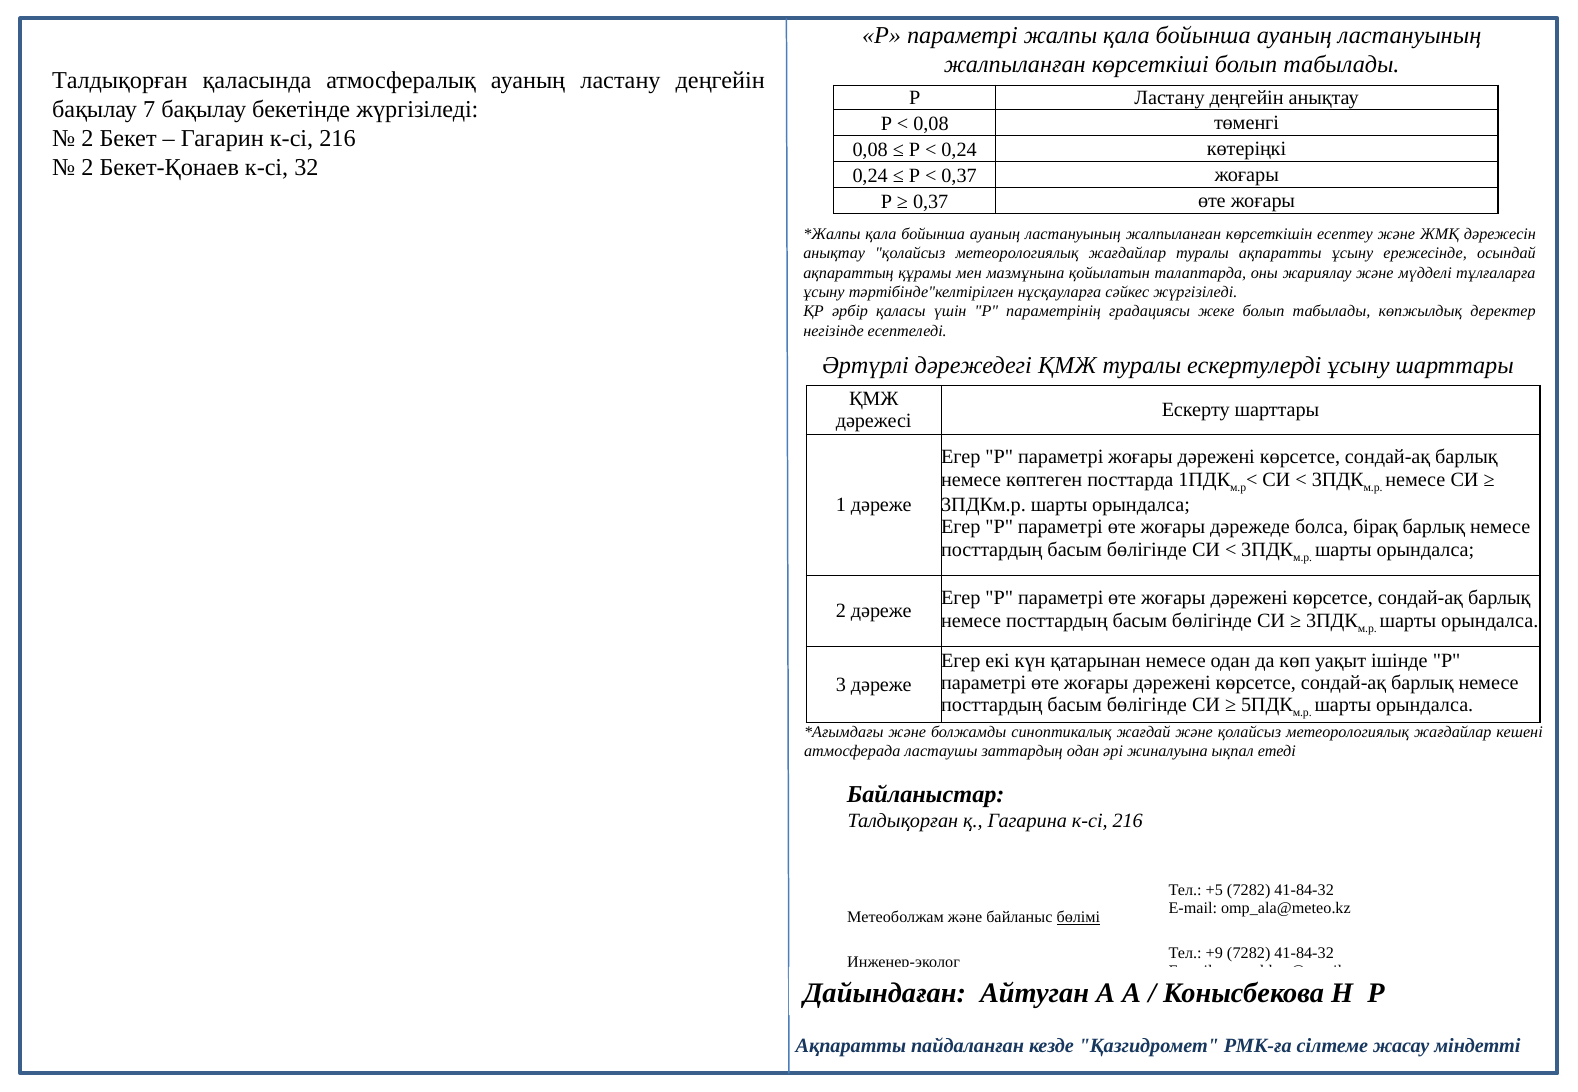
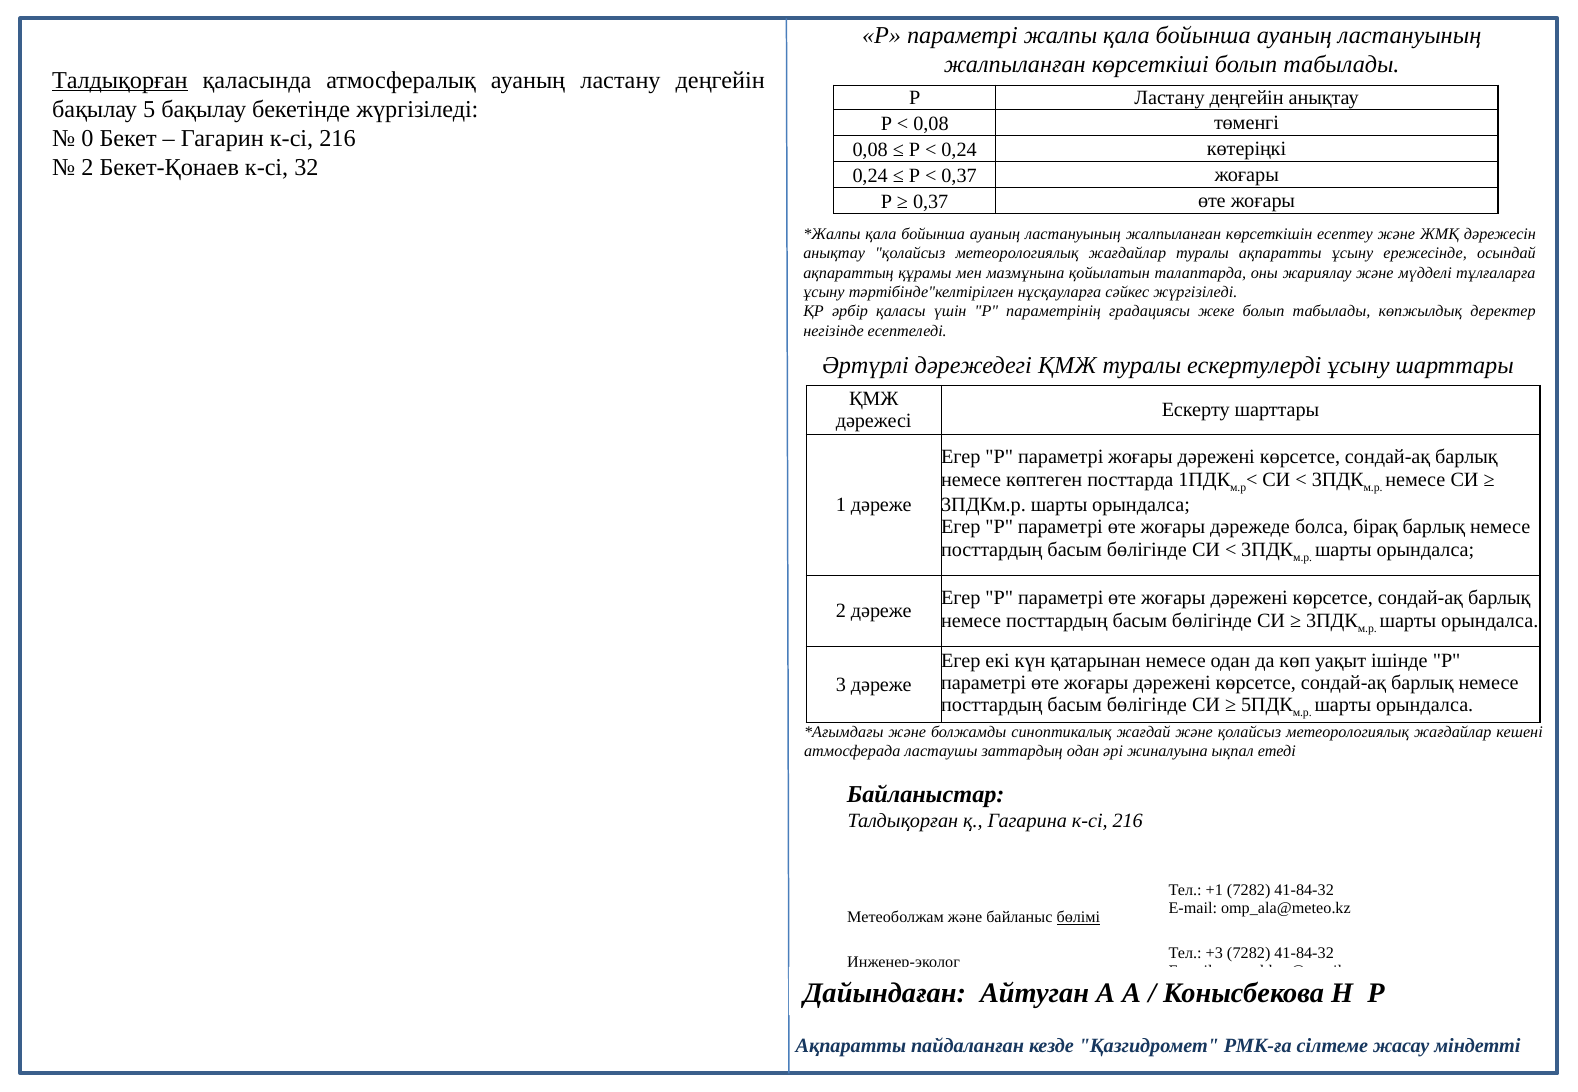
Талдықорған at (120, 80) underline: none -> present
7: 7 -> 5
2 at (87, 139): 2 -> 0
+5: +5 -> +1
+9: +9 -> +3
